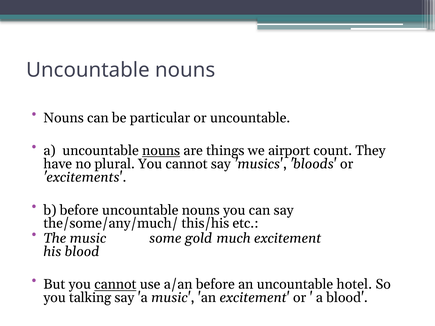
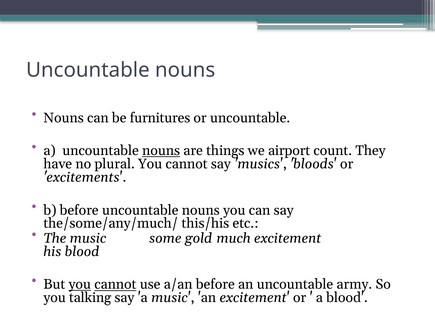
particular: particular -> furnitures
you at (80, 285) underline: none -> present
hotel: hotel -> army
